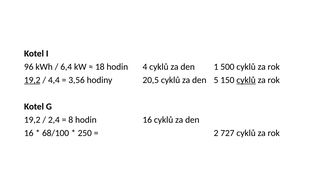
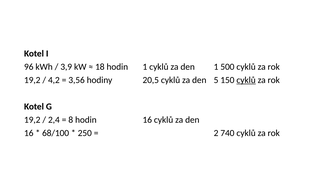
6,4: 6,4 -> 3,9
hodin 4: 4 -> 1
19,2 at (32, 80) underline: present -> none
4,4: 4,4 -> 4,2
727: 727 -> 740
